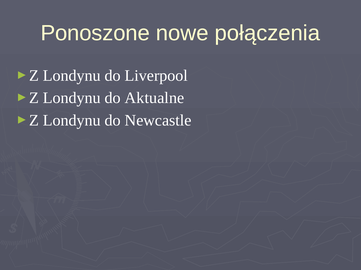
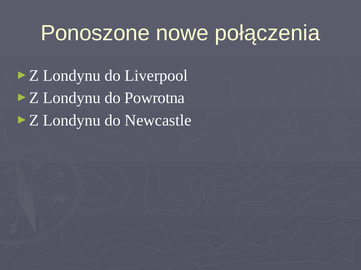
Aktualne: Aktualne -> Powrotna
